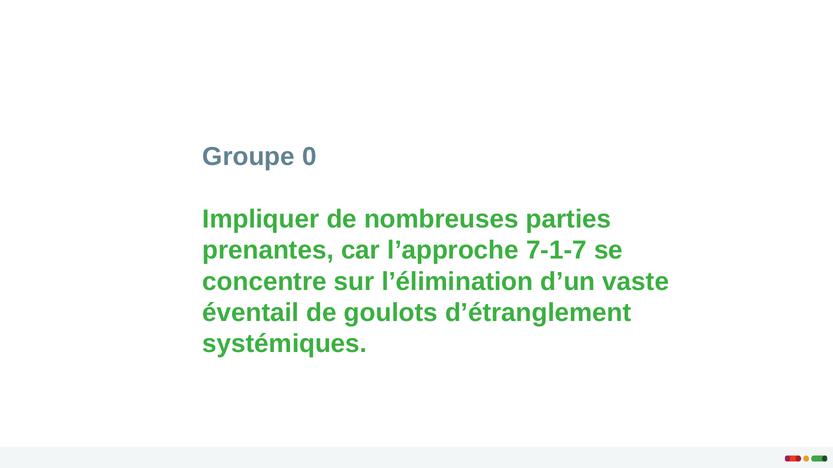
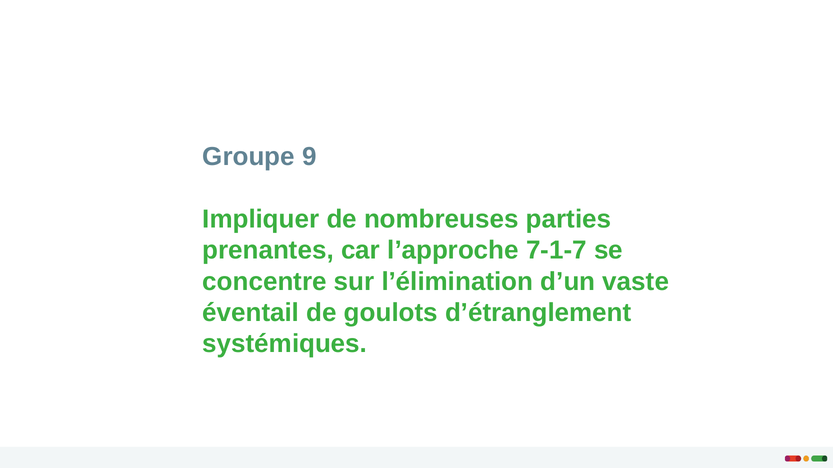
0: 0 -> 9
